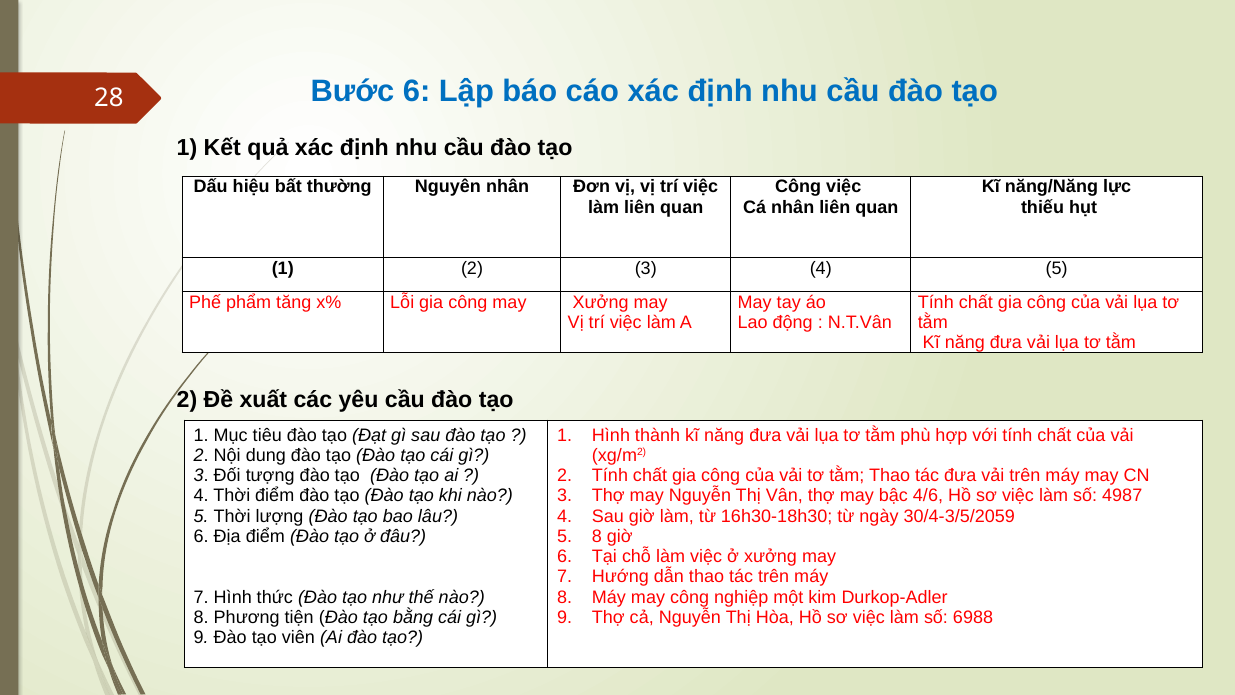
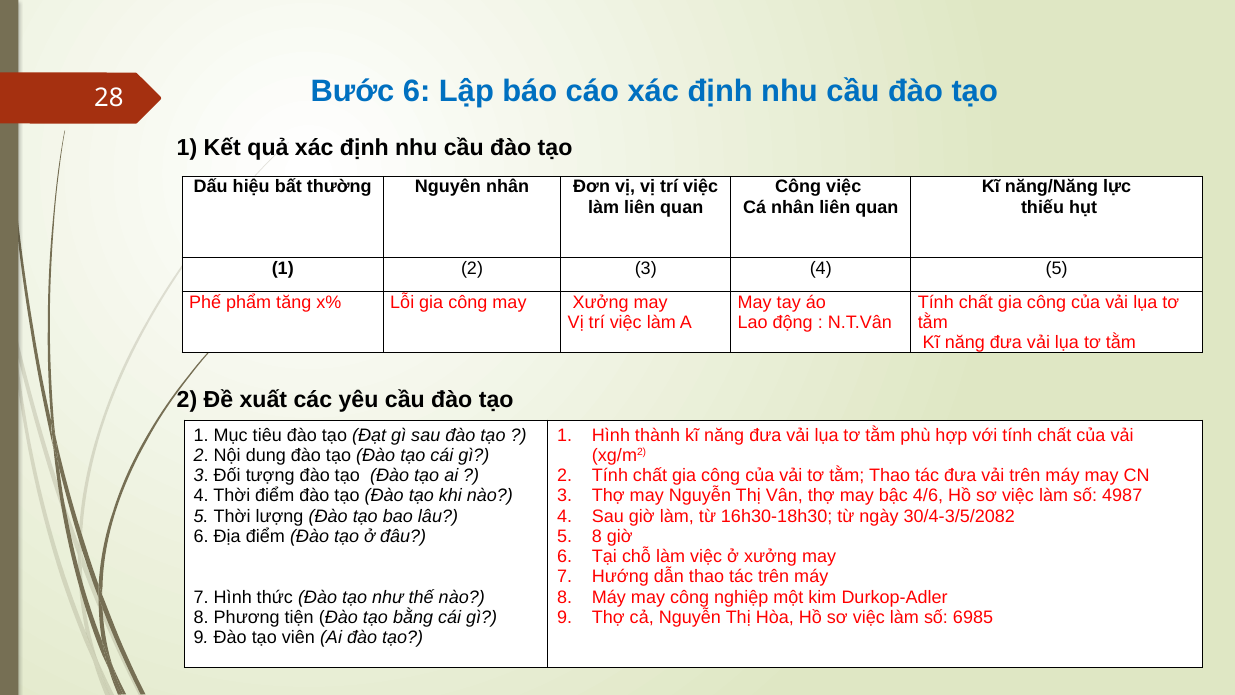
30/4-3/5/2059: 30/4-3/5/2059 -> 30/4-3/5/2082
6988: 6988 -> 6985
